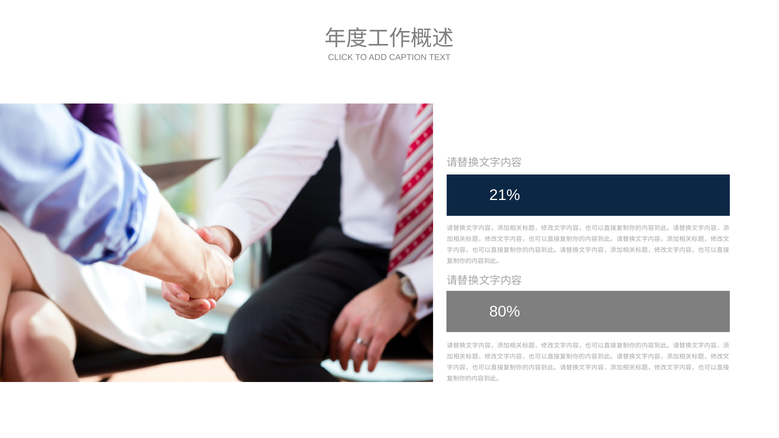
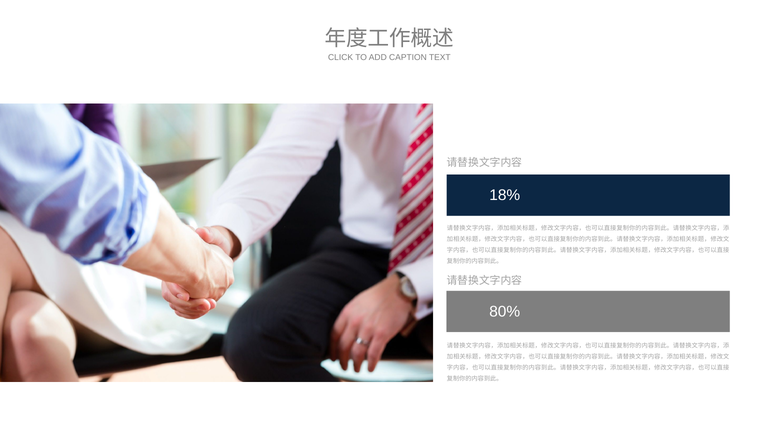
21%: 21% -> 18%
